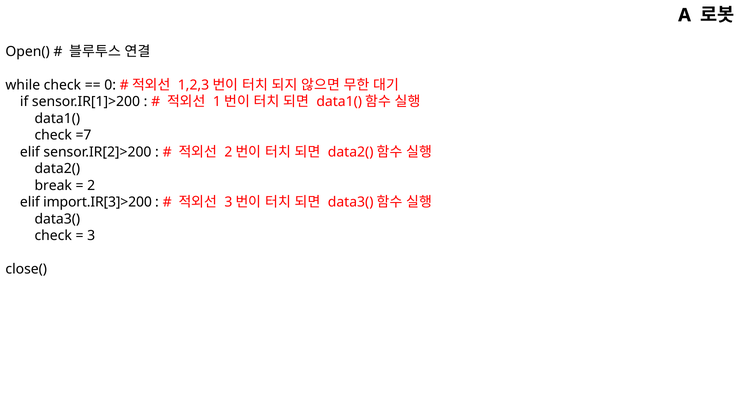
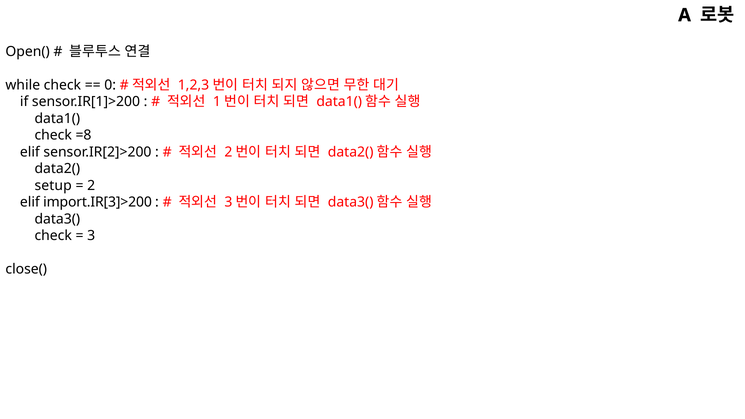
=7: =7 -> =8
break: break -> setup
